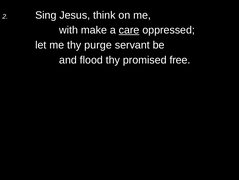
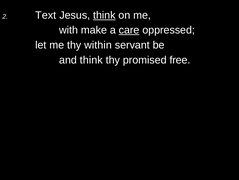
Sing: Sing -> Text
think at (104, 15) underline: none -> present
purge: purge -> within
and flood: flood -> think
